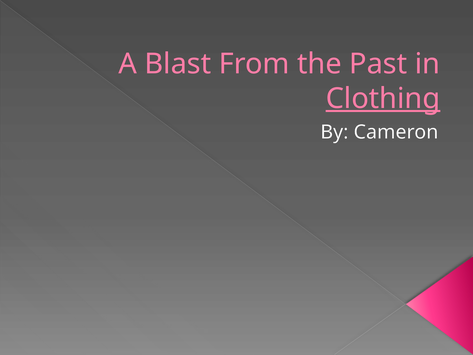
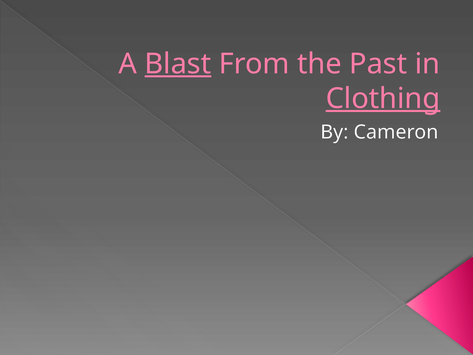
Blast underline: none -> present
